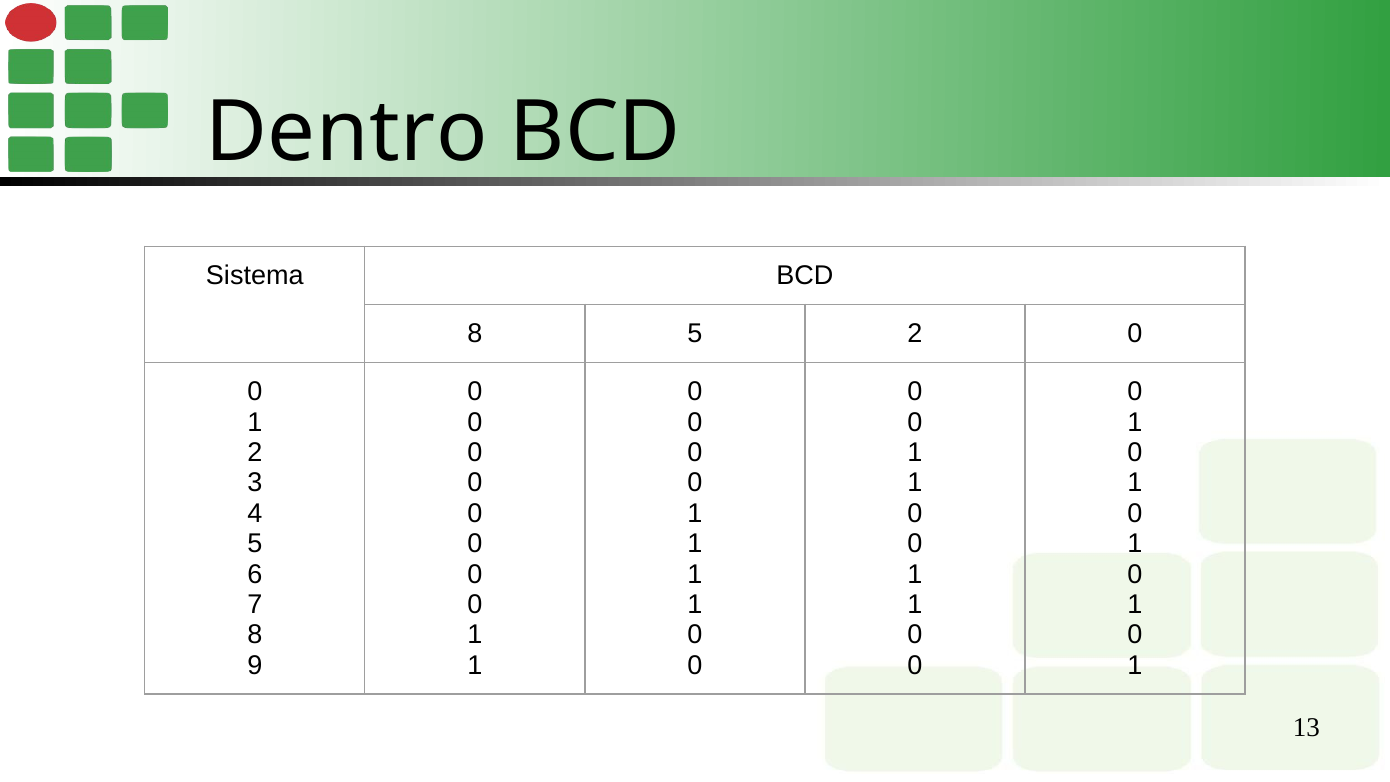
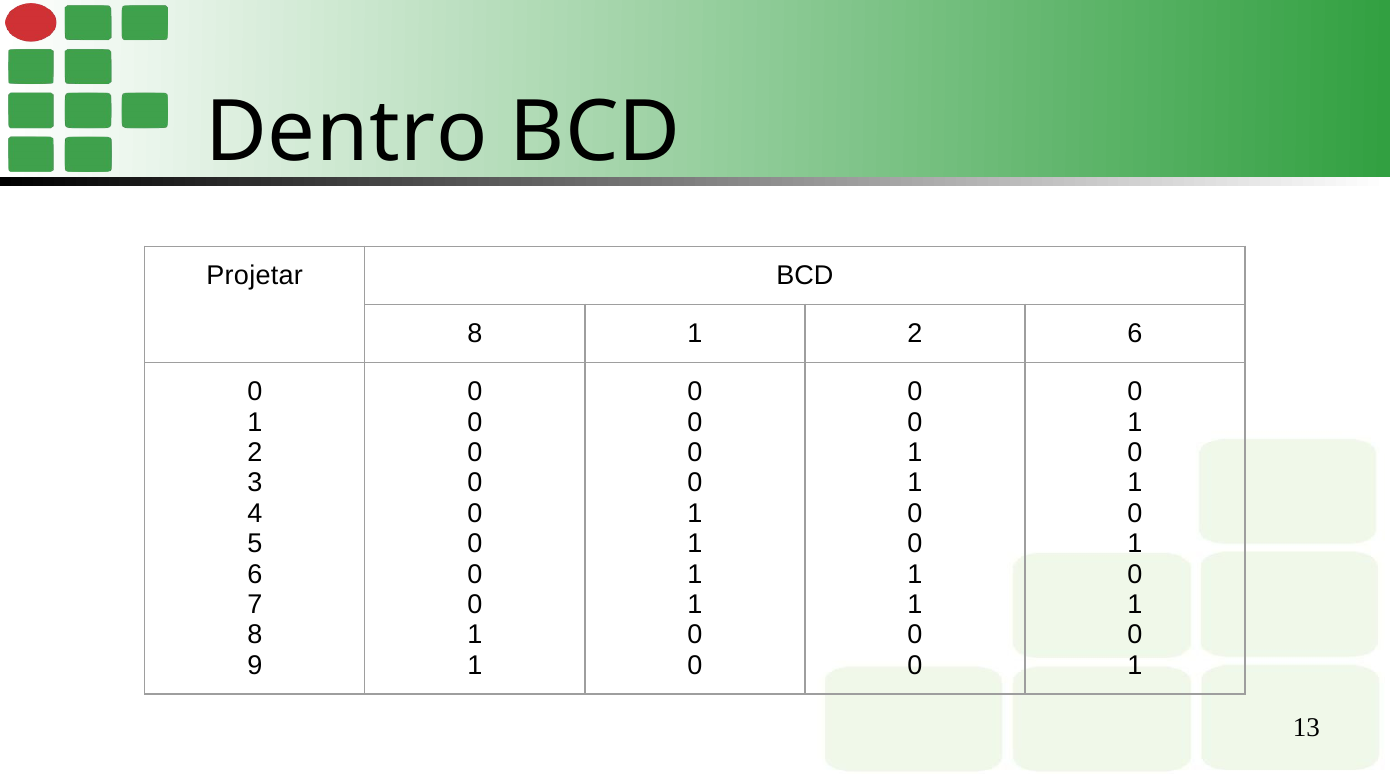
Sistema: Sistema -> Projetar
8 5: 5 -> 1
2 0: 0 -> 6
